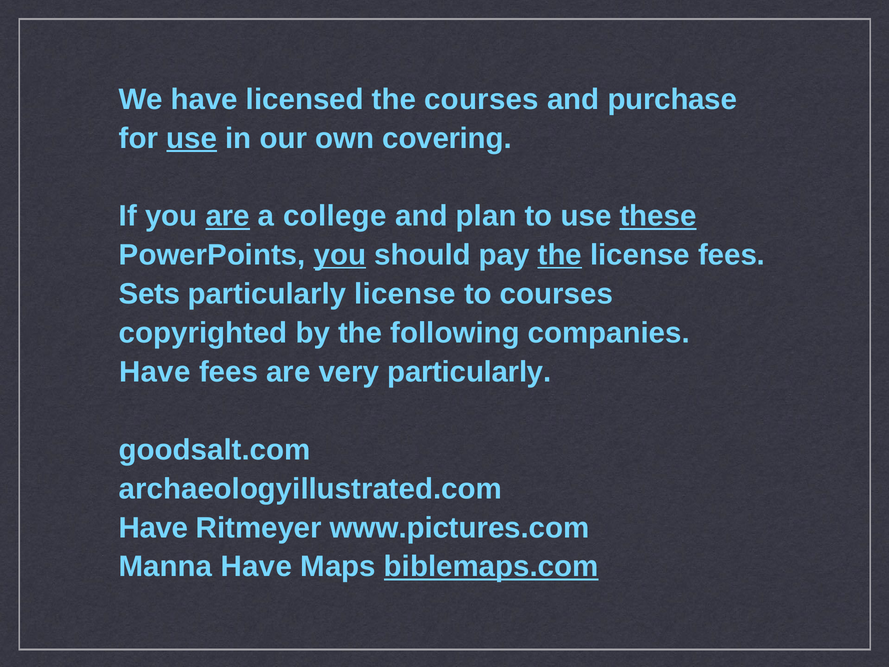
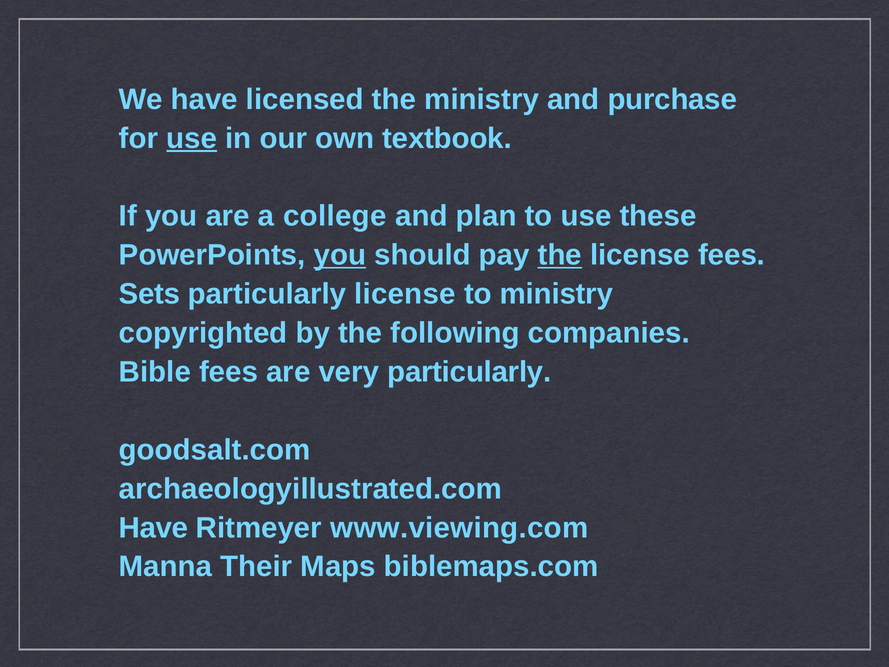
the courses: courses -> ministry
covering: covering -> textbook
are at (228, 216) underline: present -> none
these underline: present -> none
to courses: courses -> ministry
Have at (155, 372): Have -> Bible
www.pictures.com: www.pictures.com -> www.viewing.com
Manna Have: Have -> Their
biblemaps.com underline: present -> none
